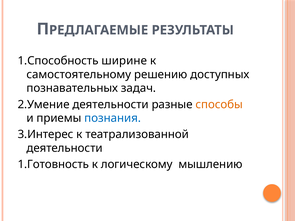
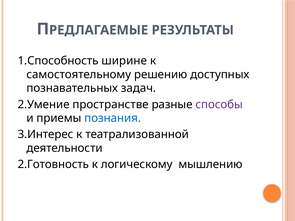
2.Умение деятельности: деятельности -> пространстве
способы colour: orange -> purple
1.Готовность: 1.Готовность -> 2.Готовность
